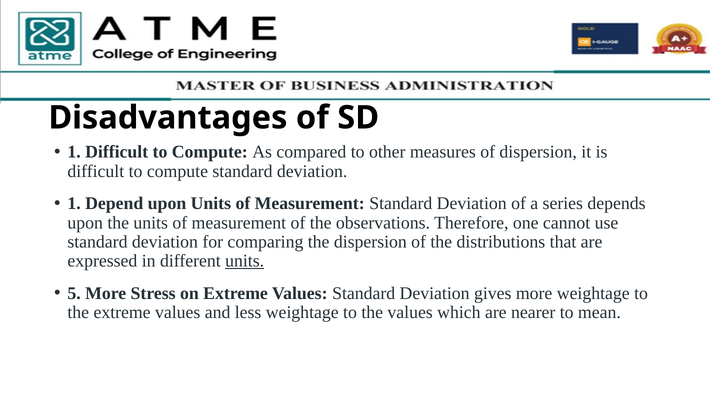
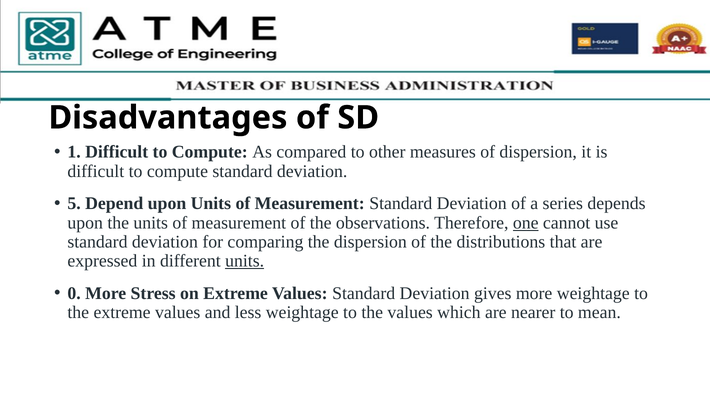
1 at (74, 203): 1 -> 5
one underline: none -> present
5: 5 -> 0
